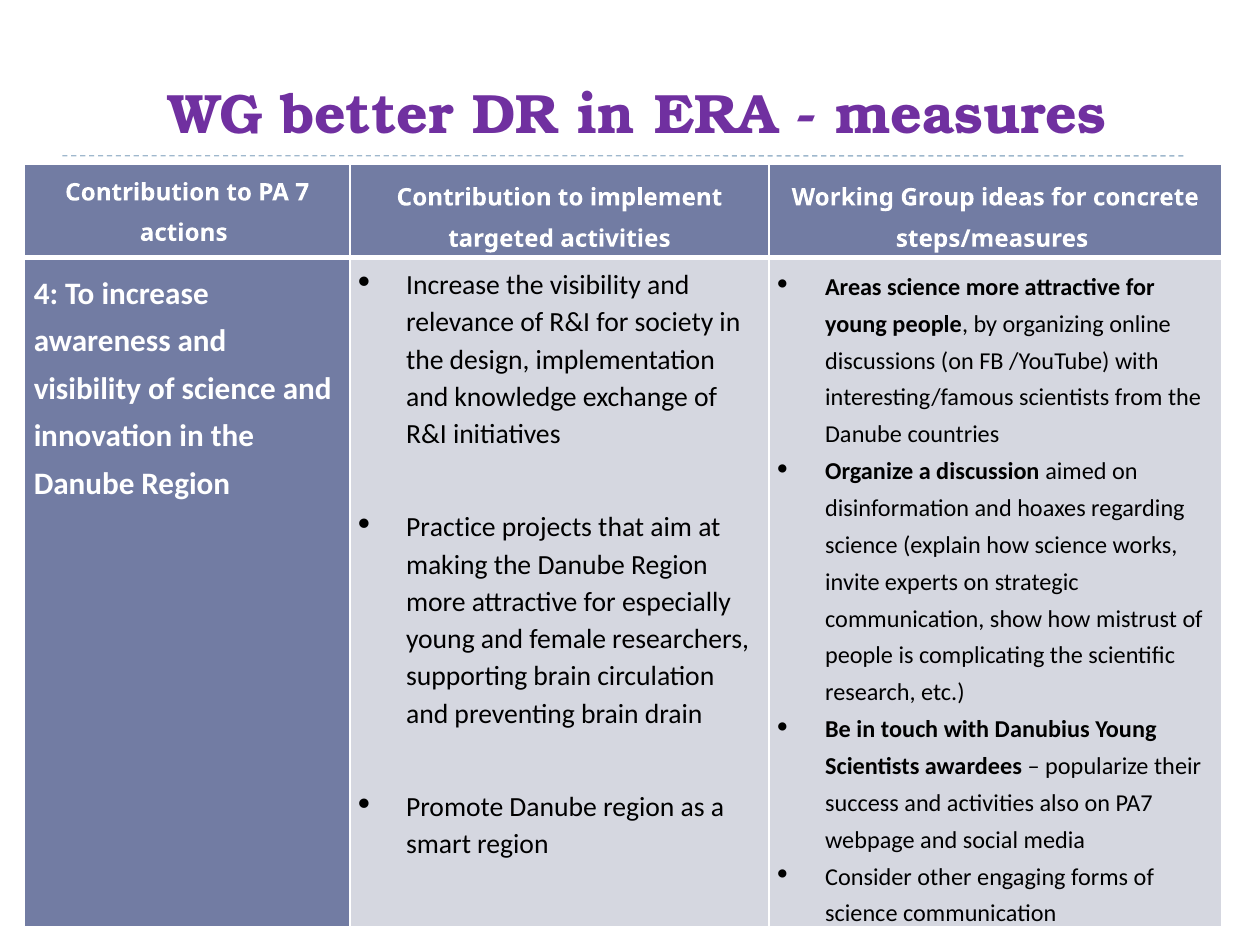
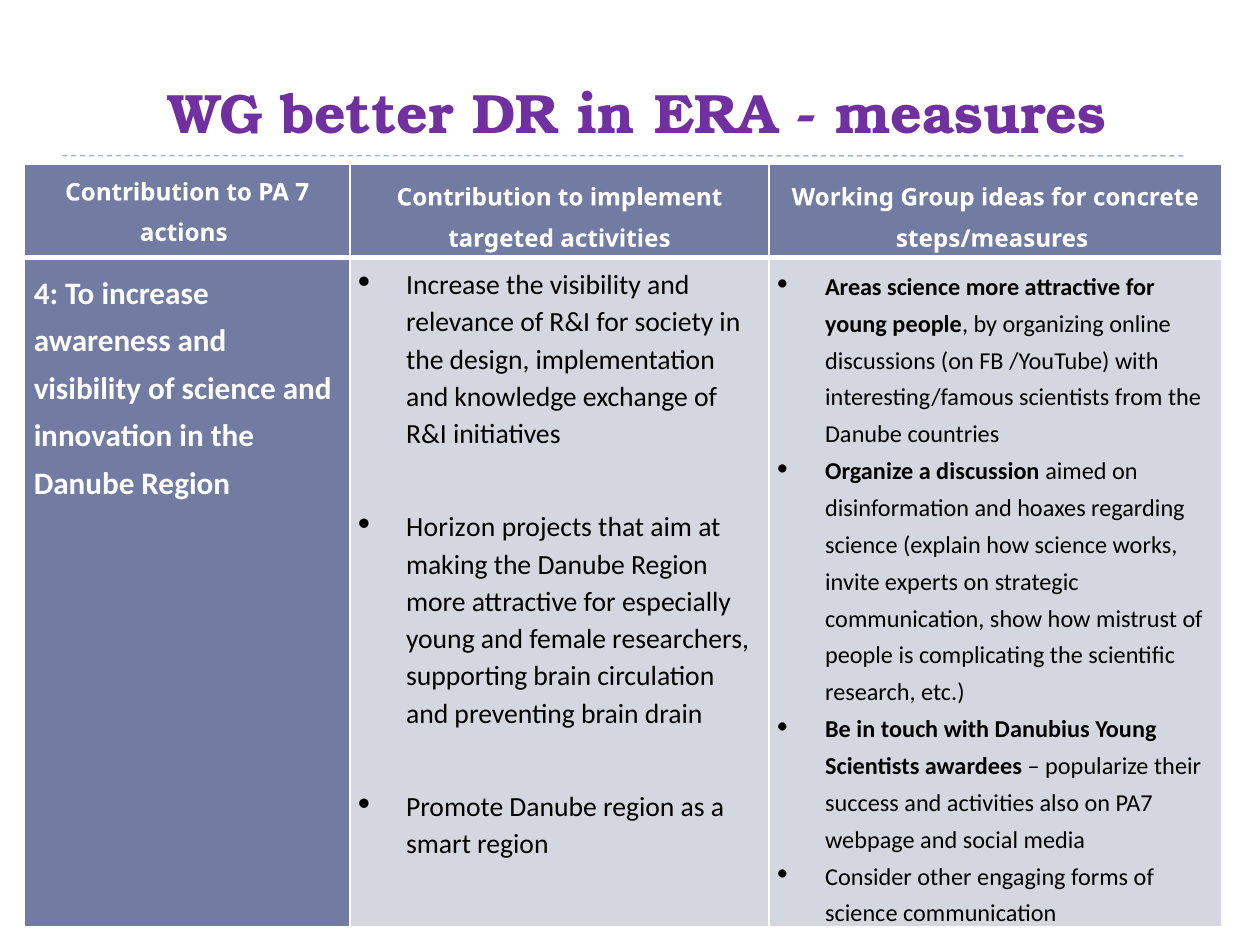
Practice: Practice -> Horizon
